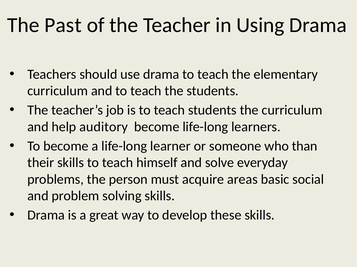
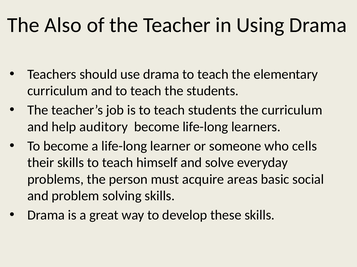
Past: Past -> Also
than: than -> cells
